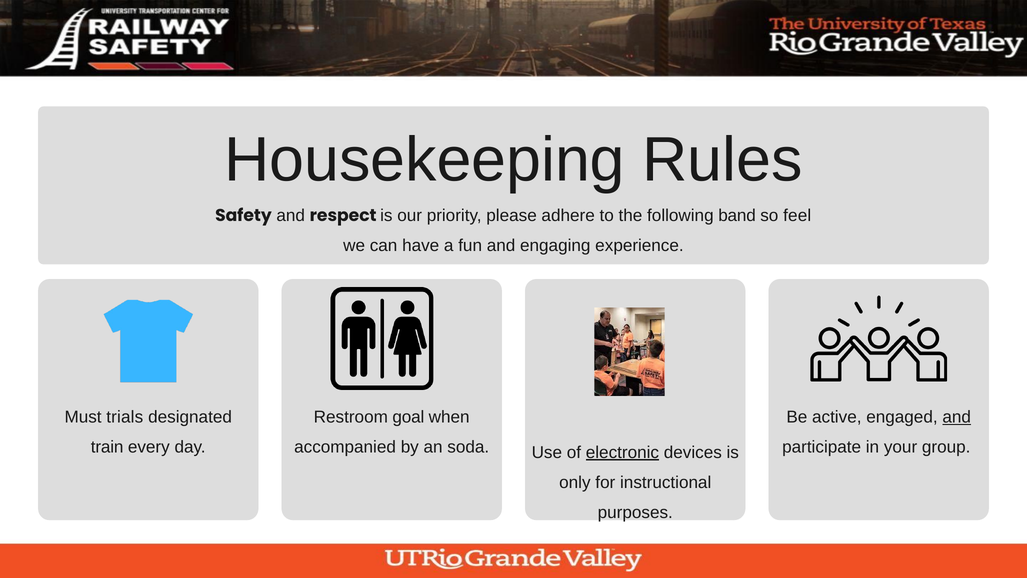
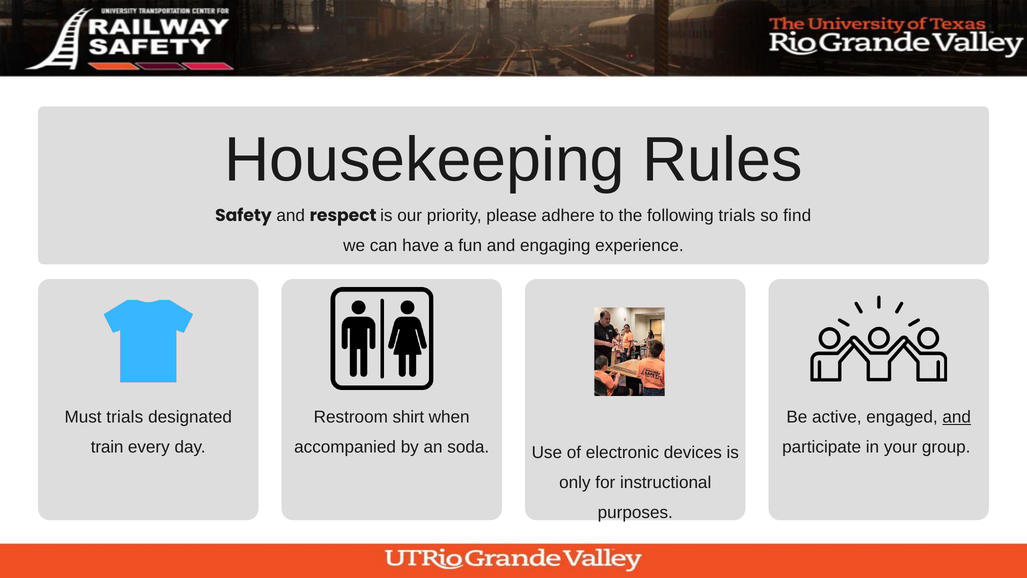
following band: band -> trials
feel: feel -> find
goal: goal -> shirt
electronic underline: present -> none
